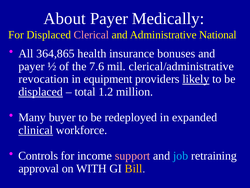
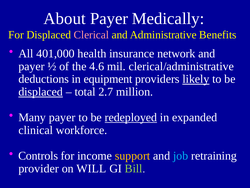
National: National -> Benefits
364,865: 364,865 -> 401,000
bonuses: bonuses -> network
7.6: 7.6 -> 4.6
revocation: revocation -> deductions
1.2: 1.2 -> 2.7
Many buyer: buyer -> payer
redeployed underline: none -> present
clinical underline: present -> none
support colour: pink -> yellow
approval: approval -> provider
WITH: WITH -> WILL
Bill colour: yellow -> light green
